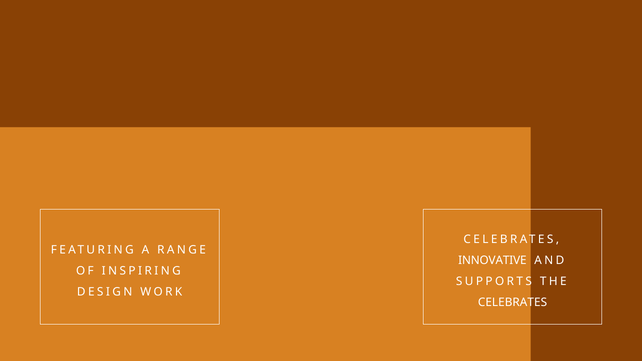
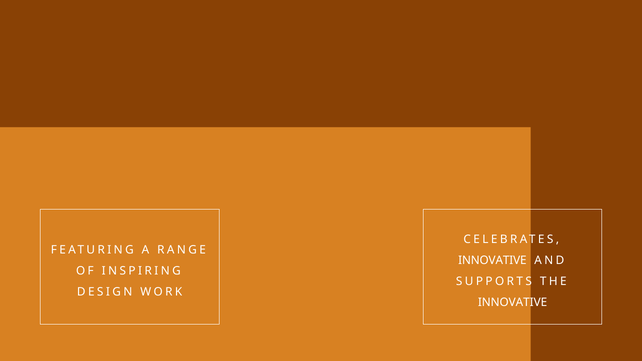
CELEBRATES at (512, 303): CELEBRATES -> INNOVATIVE
